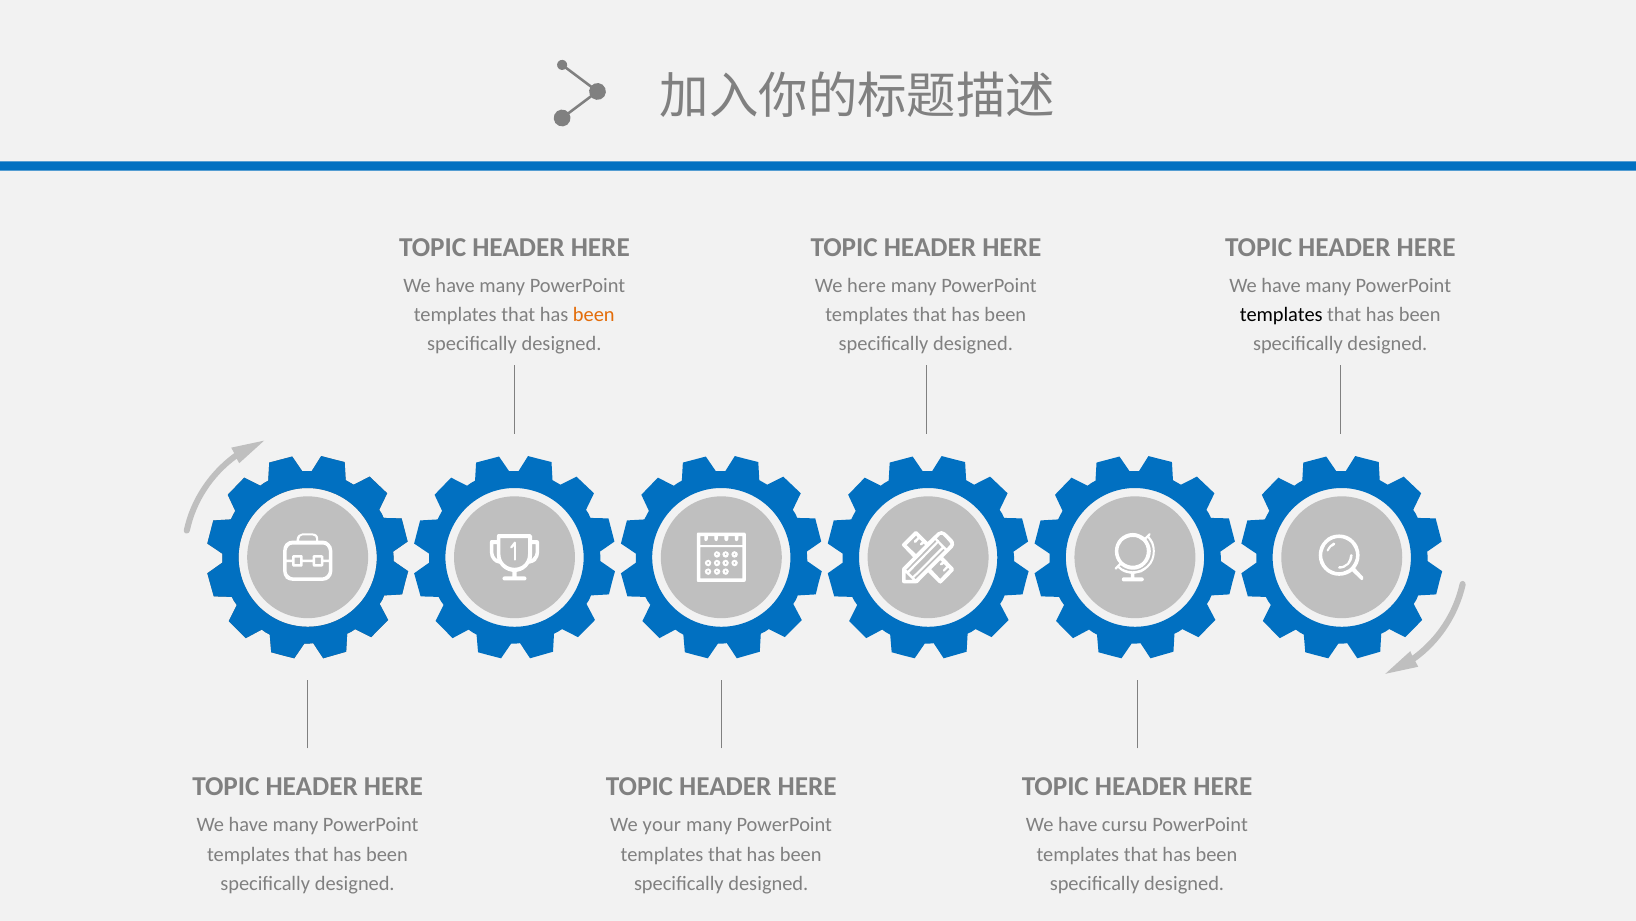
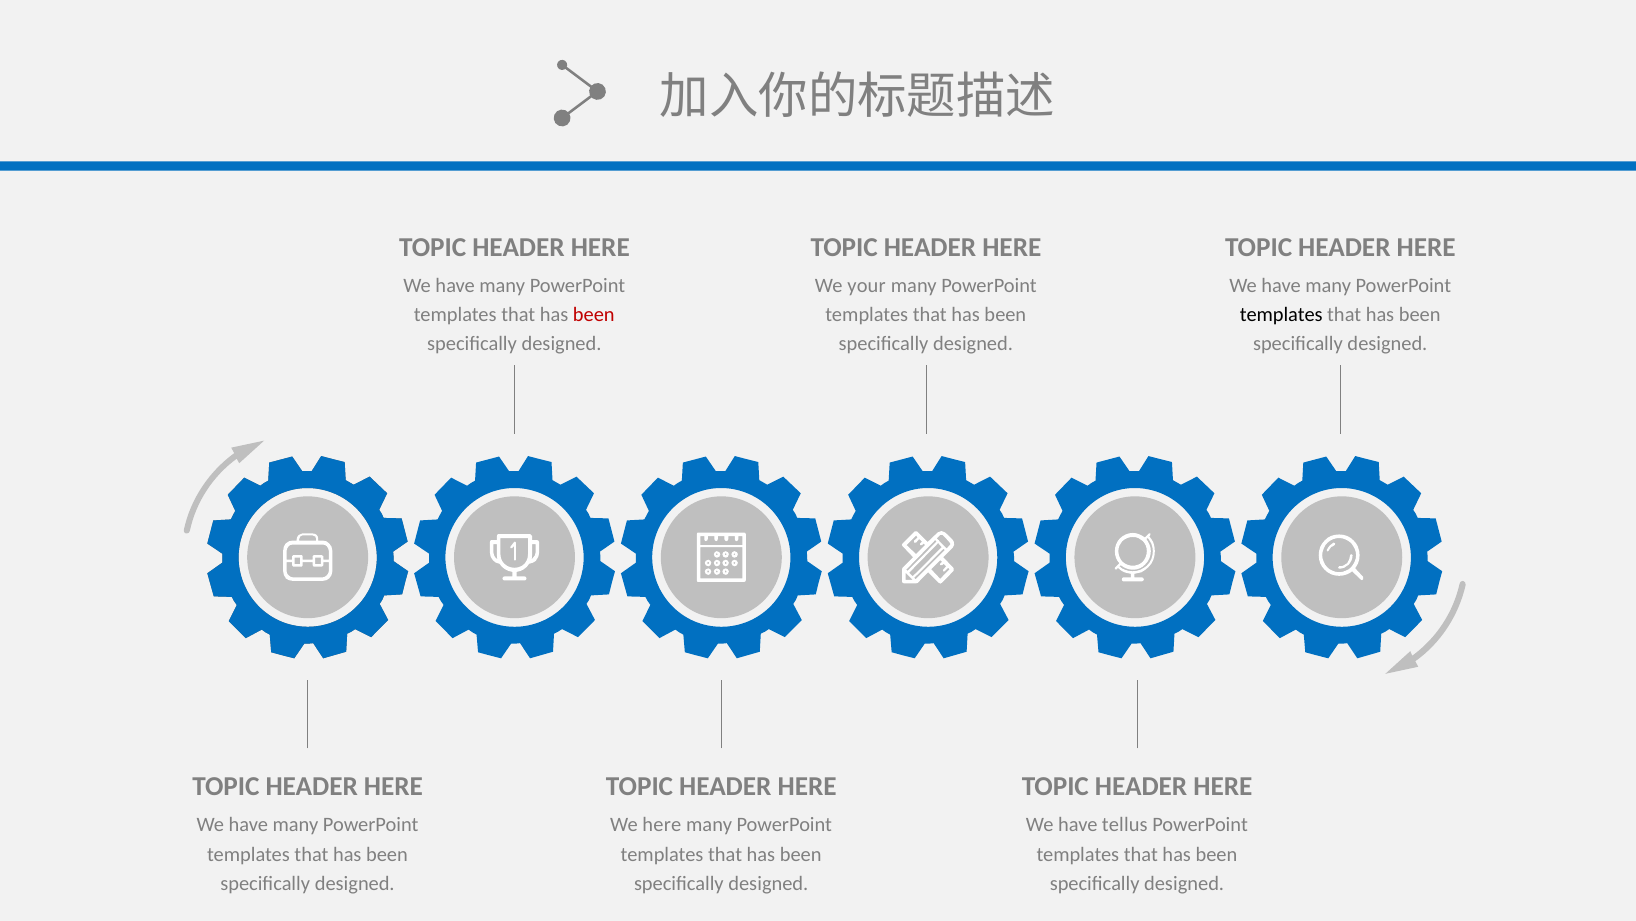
We here: here -> your
been at (594, 315) colour: orange -> red
We your: your -> here
cursu: cursu -> tellus
